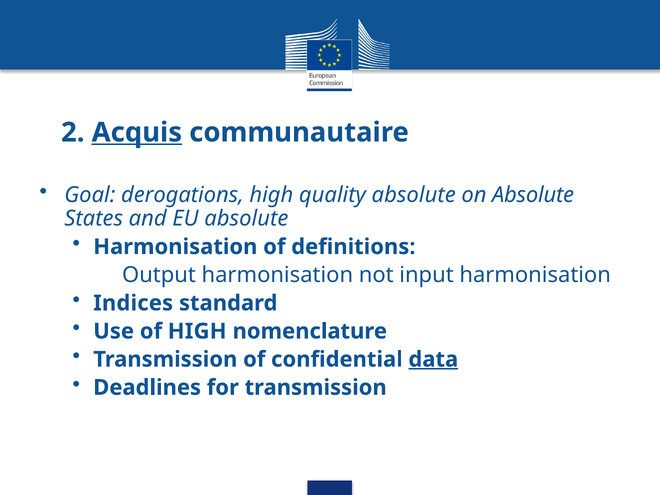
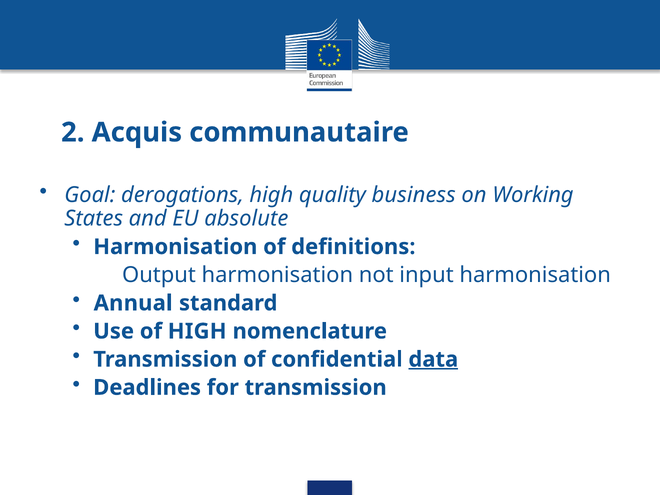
Acquis underline: present -> none
quality absolute: absolute -> business
on Absolute: Absolute -> Working
Indices: Indices -> Annual
